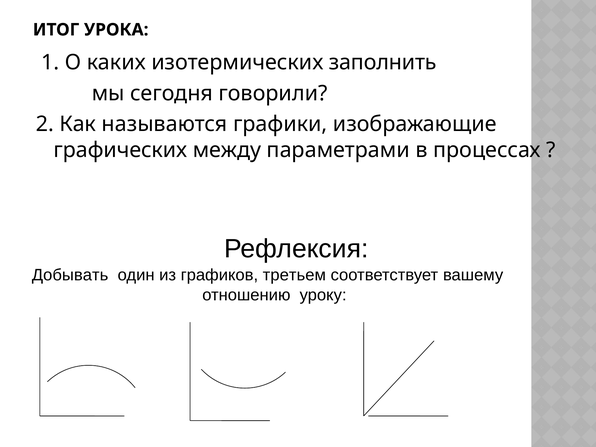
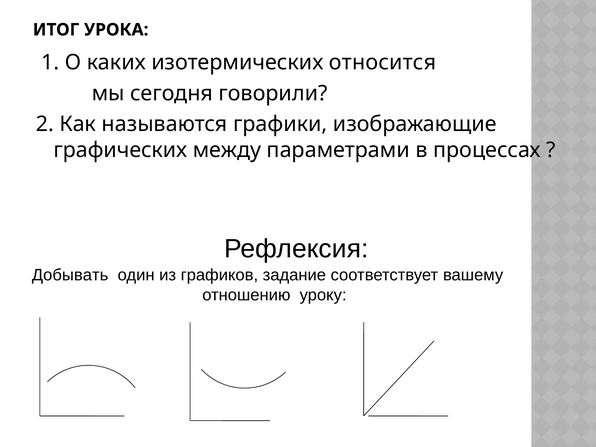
заполнить: заполнить -> относится
третьем: третьем -> задание
